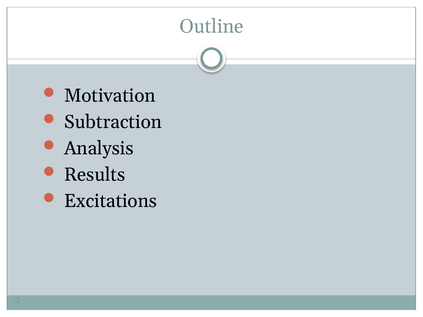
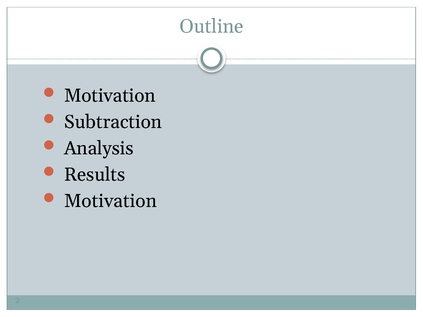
Excitations at (110, 201): Excitations -> Motivation
